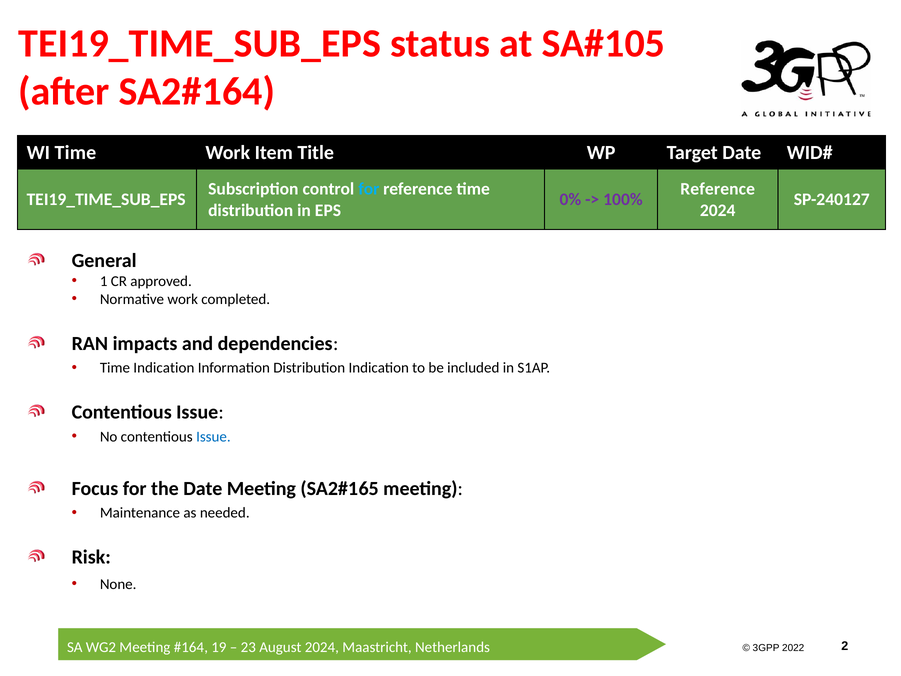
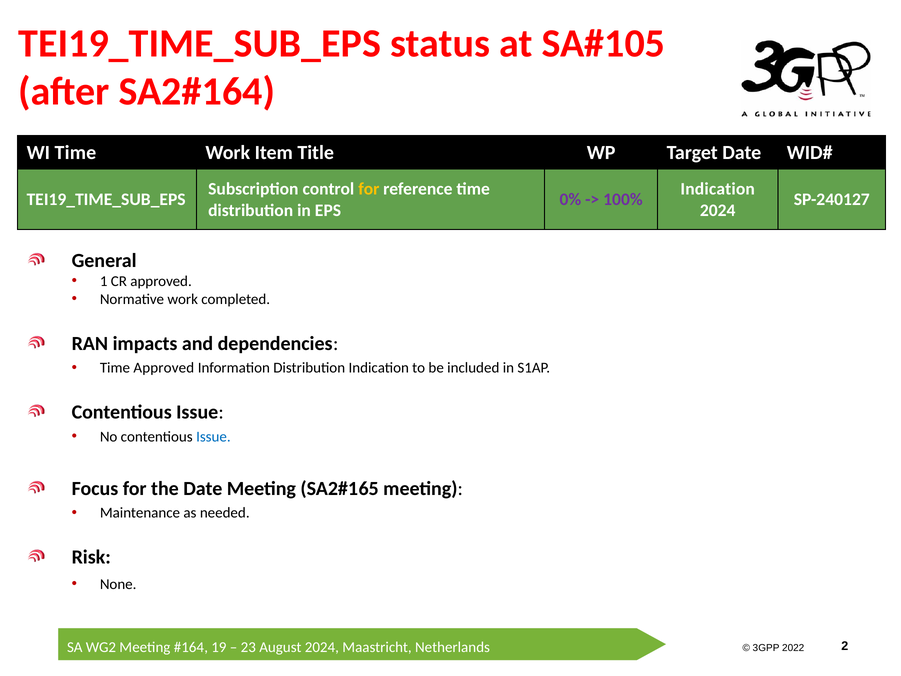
for at (369, 189) colour: light blue -> yellow
Reference at (718, 189): Reference -> Indication
Time Indication: Indication -> Approved
